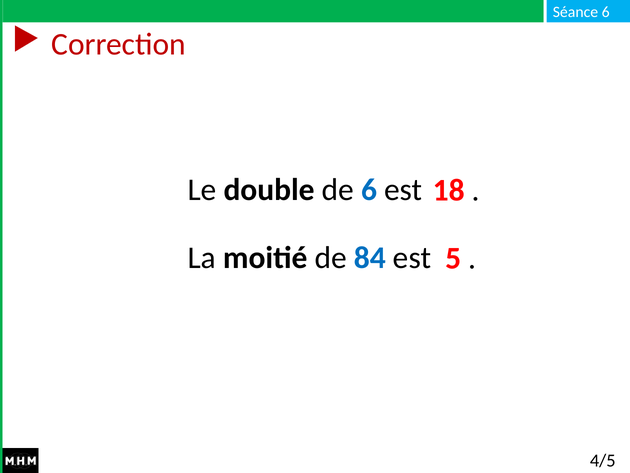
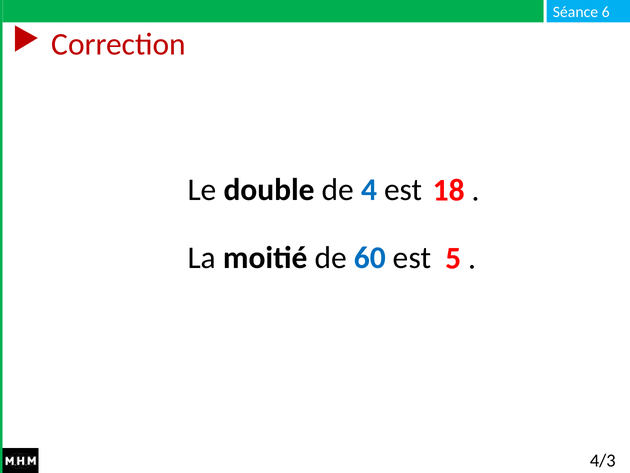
de 6: 6 -> 4
84: 84 -> 60
4/5: 4/5 -> 4/3
